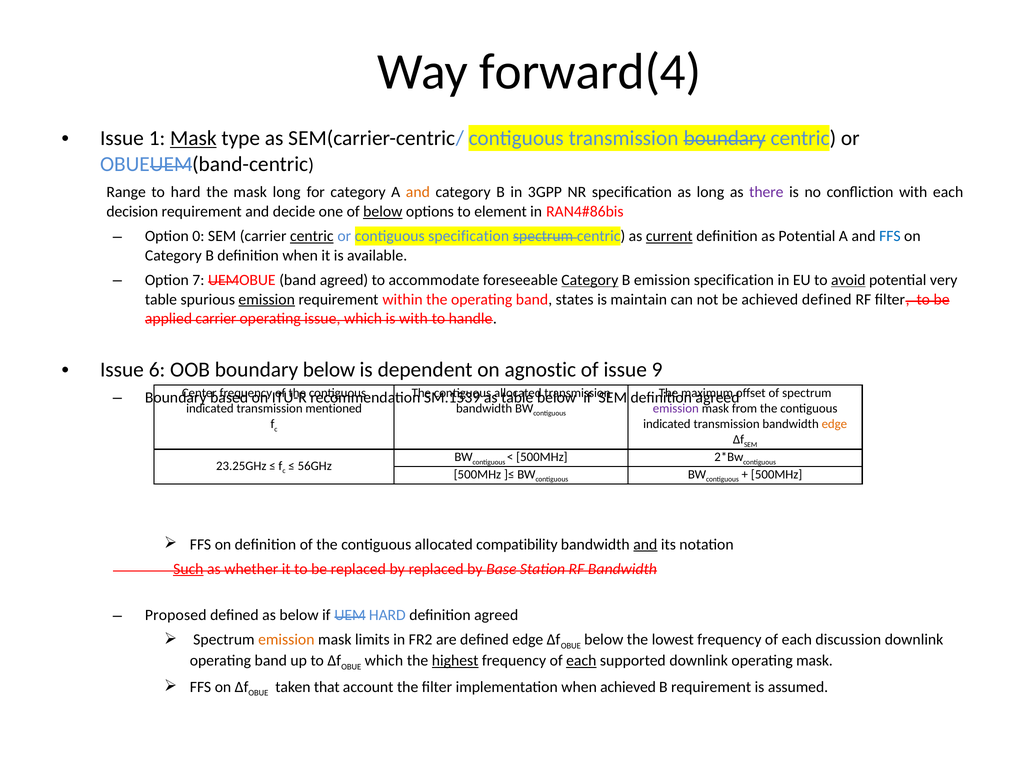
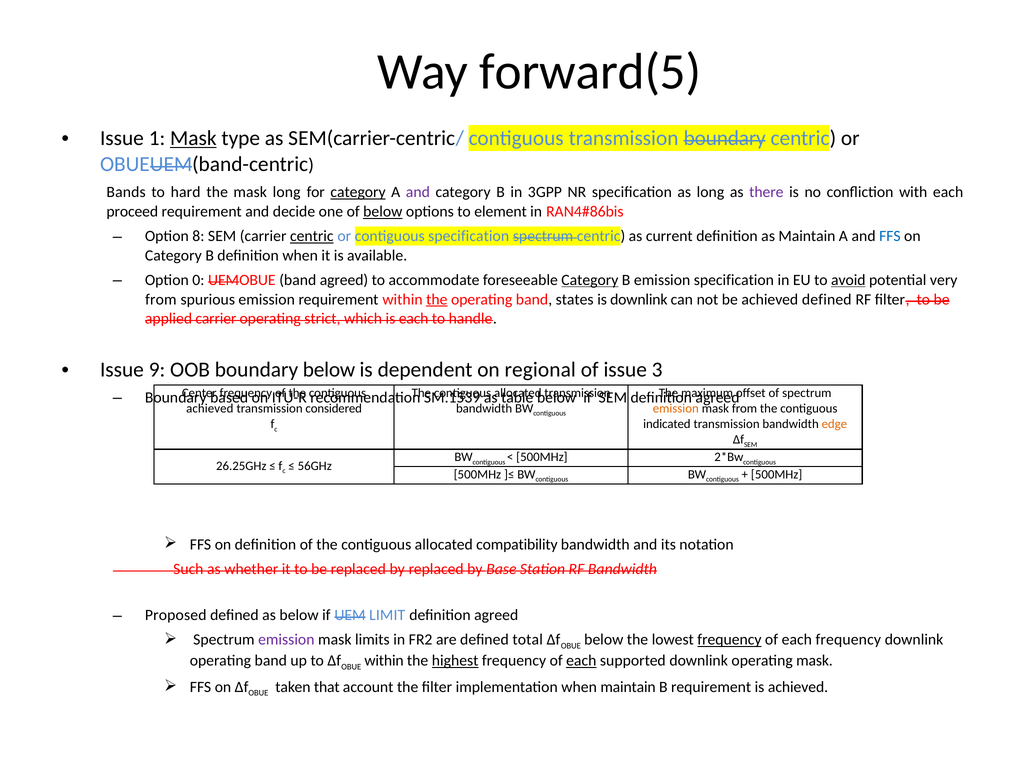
forward(4: forward(4 -> forward(5
Range: Range -> Bands
category at (358, 192) underline: none -> present
and at (418, 192) colour: orange -> purple
decision: decision -> proceed
0: 0 -> 8
current underline: present -> none
as Potential: Potential -> Maintain
7: 7 -> 0
table at (161, 299): table -> from
emission at (267, 299) underline: present -> none
the at (437, 299) underline: none -> present
is maintain: maintain -> downlink
operating issue: issue -> strict
is with: with -> each
6: 6 -> 9
agnostic: agnostic -> regional
9: 9 -> 3
indicated at (210, 408): indicated -> achieved
mentioned: mentioned -> considered
emission at (676, 408) colour: purple -> orange
23.25GHz: 23.25GHz -> 26.25GHz
and at (645, 544) underline: present -> none
Such underline: present -> none
UEM HARD: HARD -> LIMIT
emission at (286, 639) colour: orange -> purple
defined edge: edge -> total
frequency at (729, 639) underline: none -> present
each discussion: discussion -> frequency
OBUE which: which -> within
when achieved: achieved -> maintain
is assumed: assumed -> achieved
